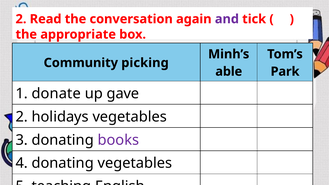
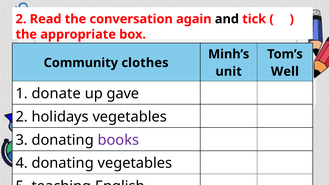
and colour: purple -> black
picking: picking -> clothes
able: able -> unit
Park: Park -> Well
